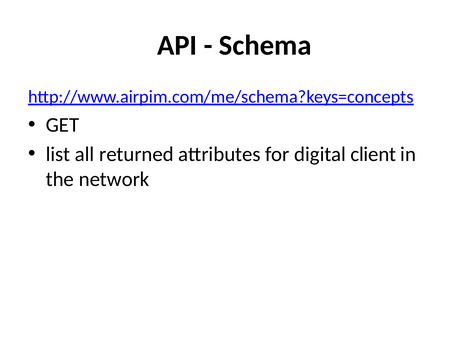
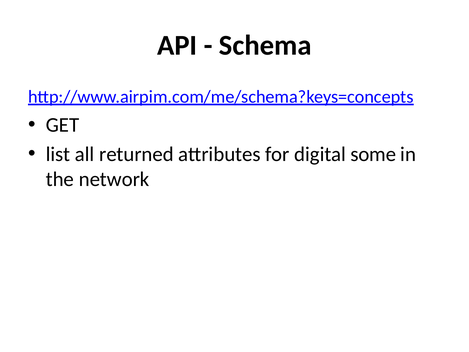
client: client -> some
